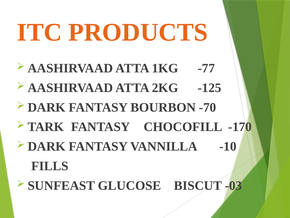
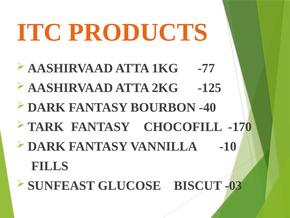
-70: -70 -> -40
